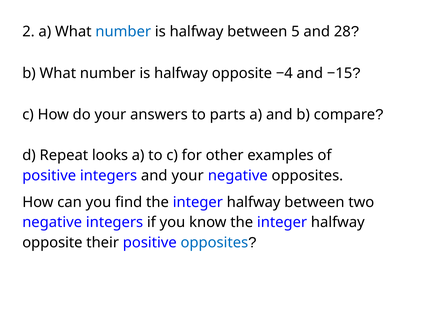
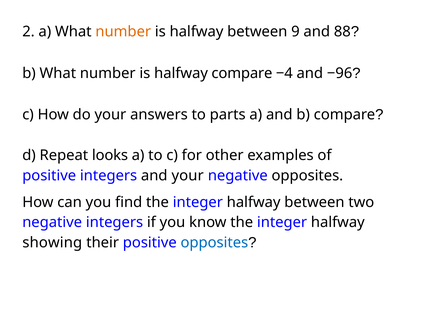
number at (123, 32) colour: blue -> orange
5: 5 -> 9
28: 28 -> 88
is halfway opposite: opposite -> compare
−15: −15 -> −96
opposite at (52, 243): opposite -> showing
